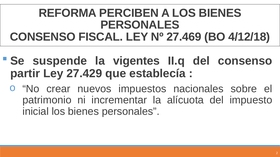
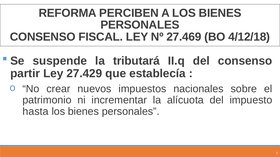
vigentes: vigentes -> tributará
inicial: inicial -> hasta
